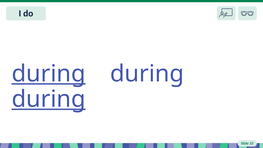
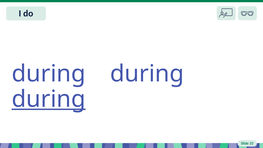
during at (49, 74) underline: present -> none
